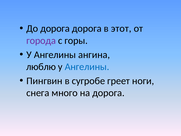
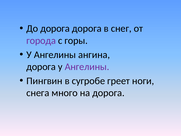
этот: этот -> снег
люблю at (41, 67): люблю -> дорога
Ангелины at (87, 67) colour: blue -> purple
